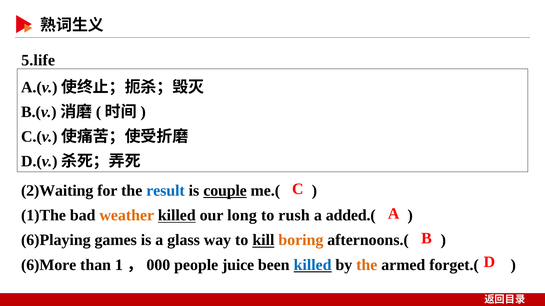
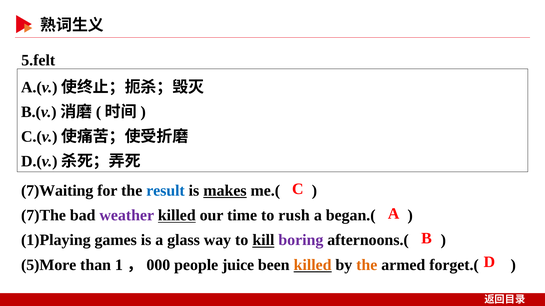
5.life: 5.life -> 5.felt
2)Waiting: 2)Waiting -> 7)Waiting
couple: couple -> makes
1)The: 1)The -> 7)The
weather colour: orange -> purple
long: long -> time
added.(: added.( -> began.(
6)Playing: 6)Playing -> 1)Playing
boring colour: orange -> purple
6)More: 6)More -> 5)More
killed at (313, 265) colour: blue -> orange
